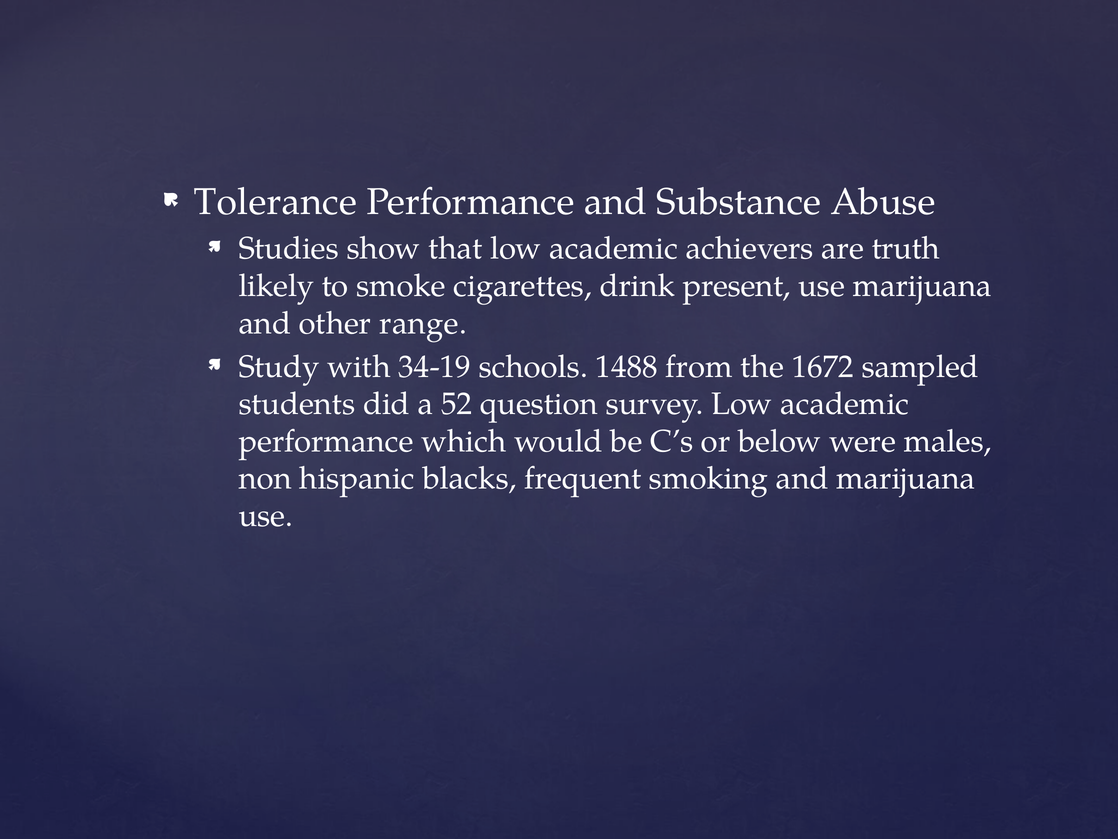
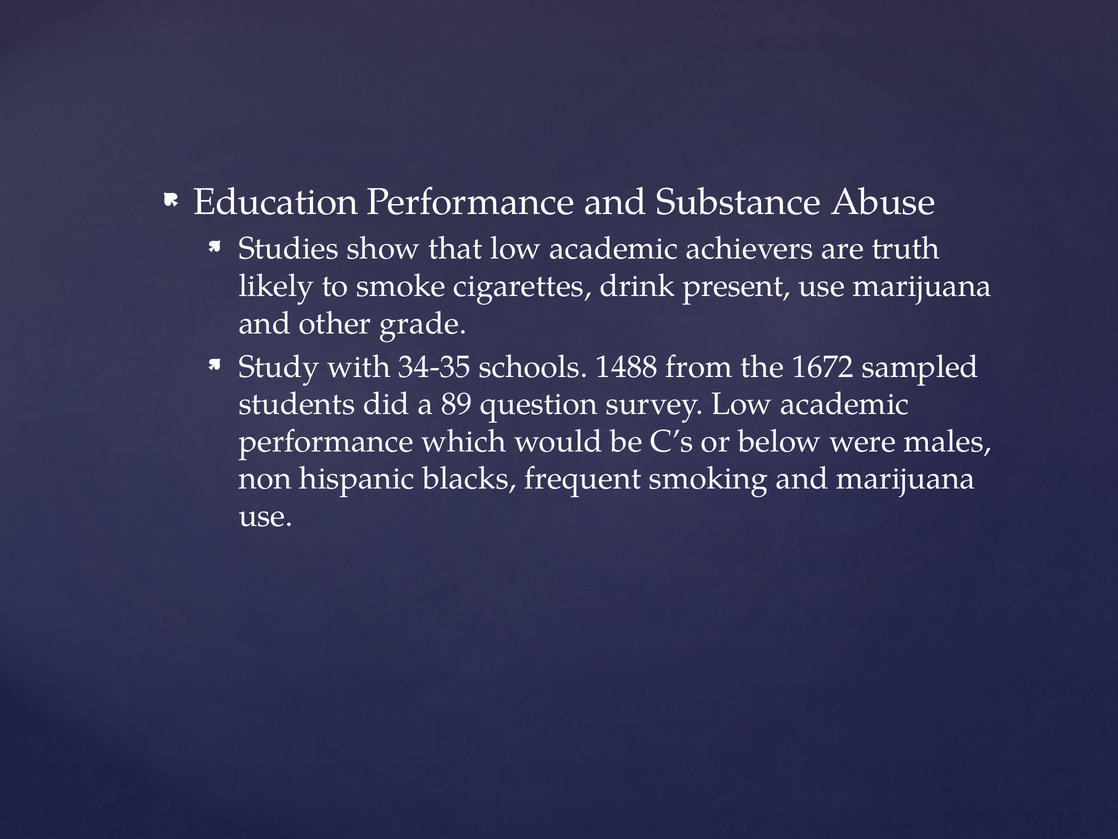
Tolerance: Tolerance -> Education
range: range -> grade
34-19: 34-19 -> 34-35
52: 52 -> 89
